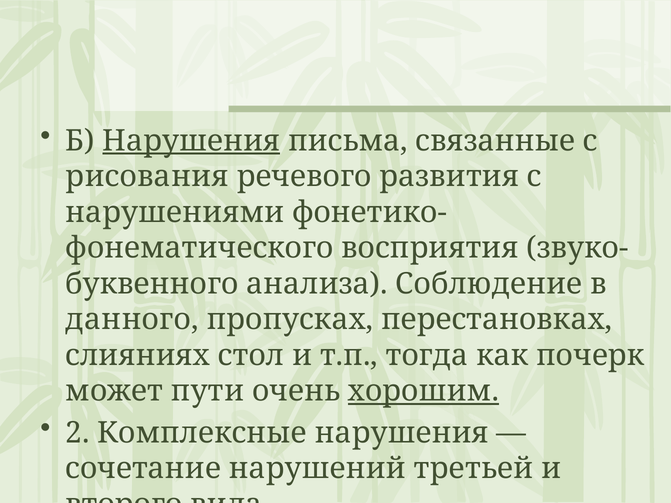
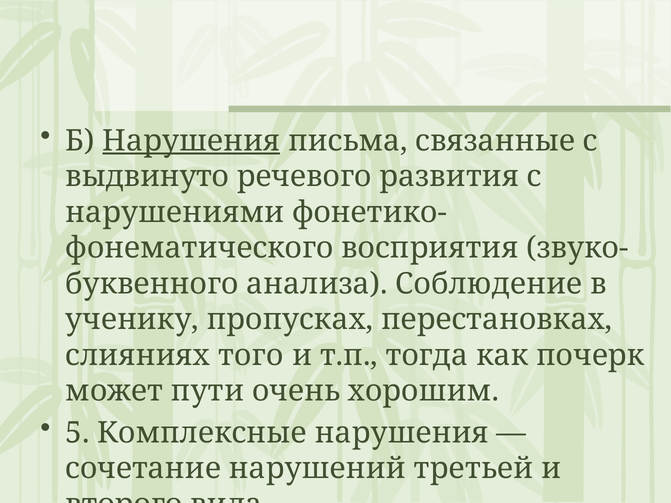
рисования: рисования -> выдвинуто
данного: данного -> ученику
стол: стол -> того
хорошим underline: present -> none
2: 2 -> 5
